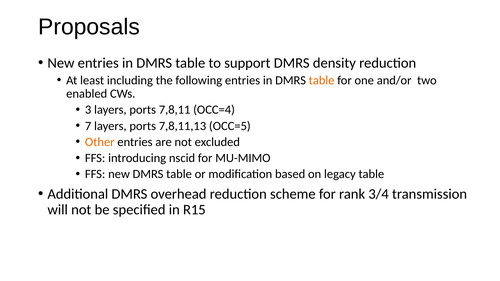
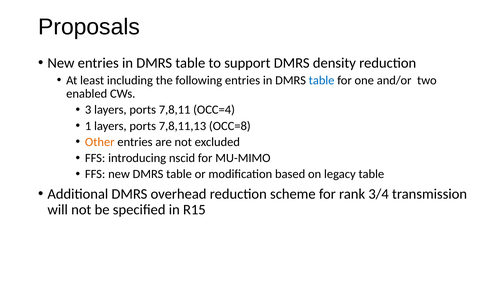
table at (322, 80) colour: orange -> blue
7: 7 -> 1
OCC=5: OCC=5 -> OCC=8
